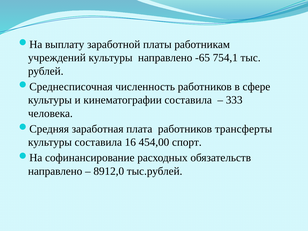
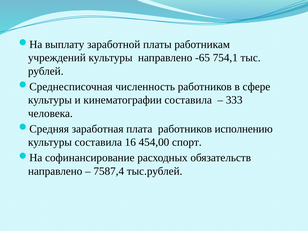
трансферты: трансферты -> исполнению
8912,0: 8912,0 -> 7587,4
